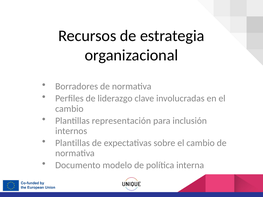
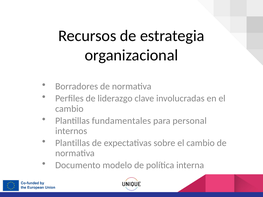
representación: representación -> fundamentales
inclusión: inclusión -> personal
